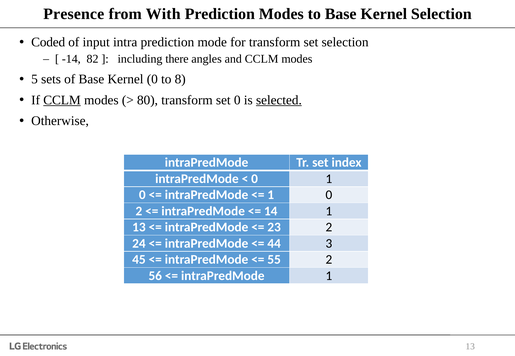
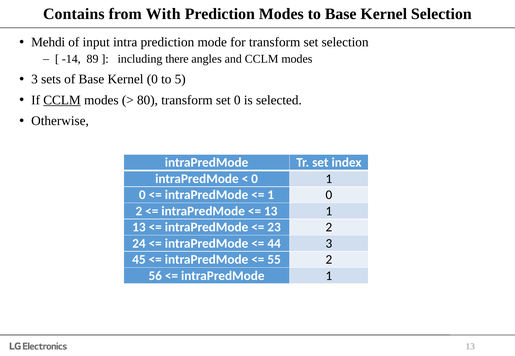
Presence: Presence -> Contains
Coded: Coded -> Mehdi
82: 82 -> 89
5 at (35, 79): 5 -> 3
8: 8 -> 5
selected underline: present -> none
14 at (271, 211): 14 -> 13
